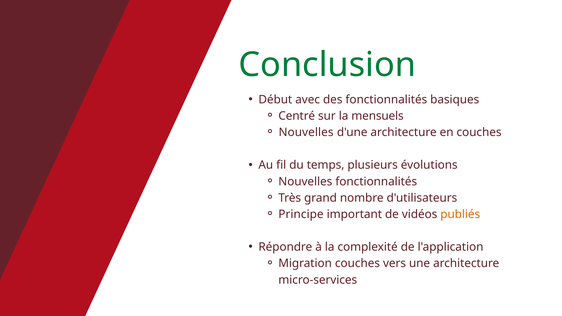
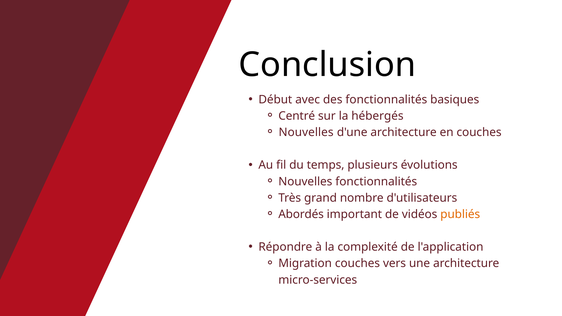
Conclusion colour: green -> black
mensuels: mensuels -> hébergés
Principe: Principe -> Abordés
